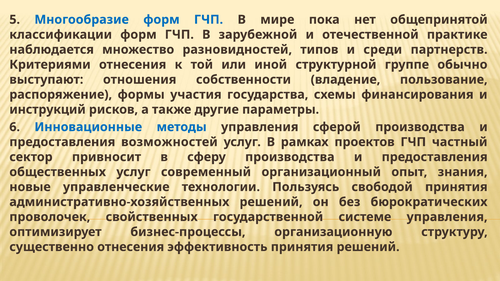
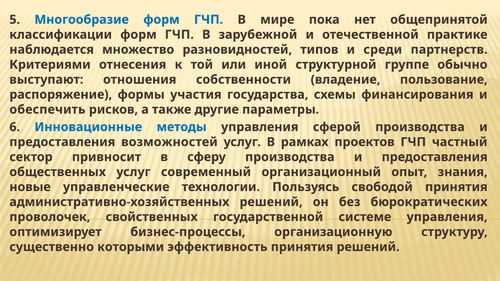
инструкций: инструкций -> обеспечить
существенно отнесения: отнесения -> которыми
